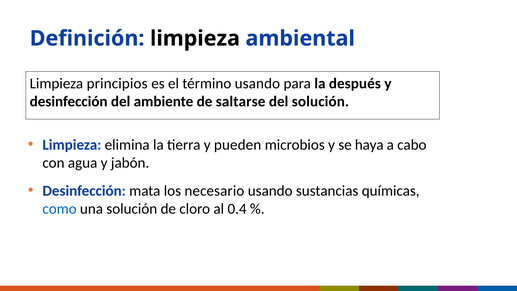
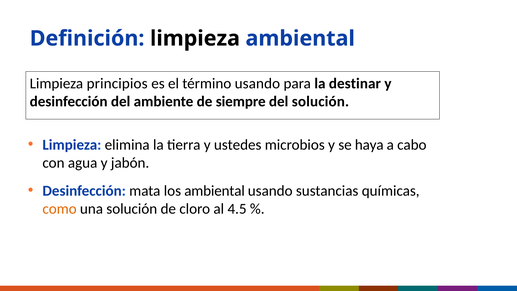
después: después -> destinar
saltarse: saltarse -> siempre
pueden: pueden -> ustedes
los necesario: necesario -> ambiental
como colour: blue -> orange
0.4: 0.4 -> 4.5
